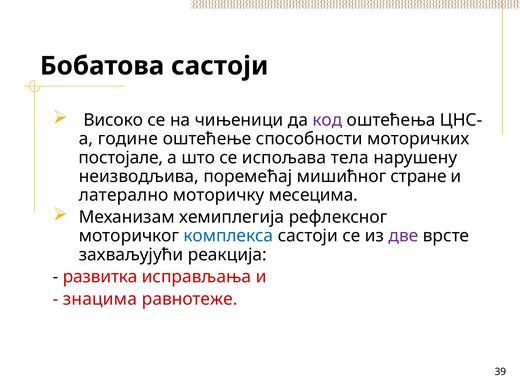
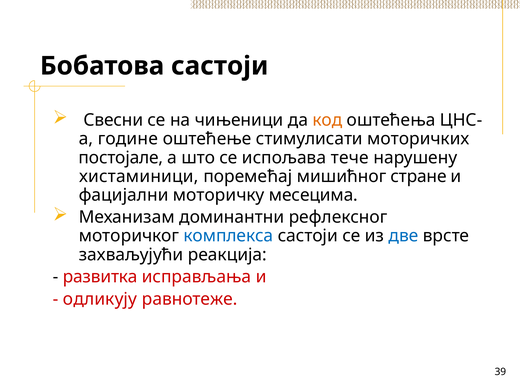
Високо: Високо -> Свесни
код colour: purple -> orange
способности: способности -> стимулисати
тела: тела -> тече
неизводљива: неизводљива -> хистаминици
латерално: латерално -> фацијални
хемиплегија: хемиплегија -> доминантни
две colour: purple -> blue
знацима: знацима -> одликују
